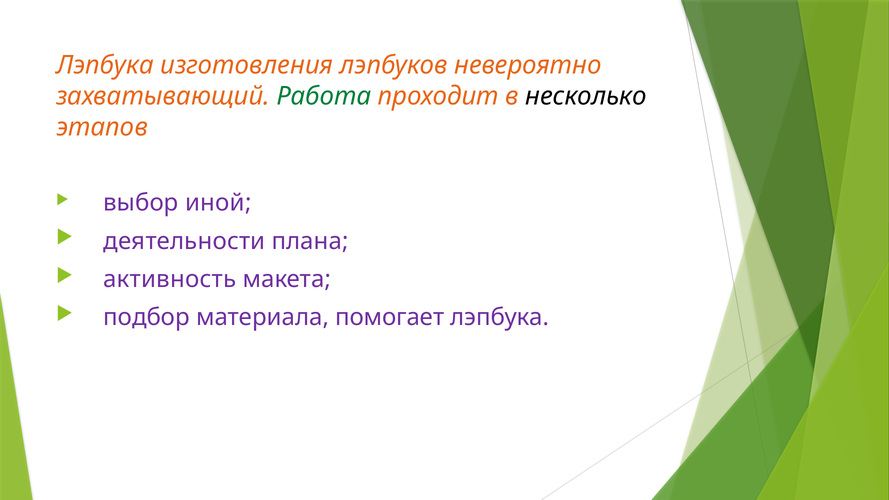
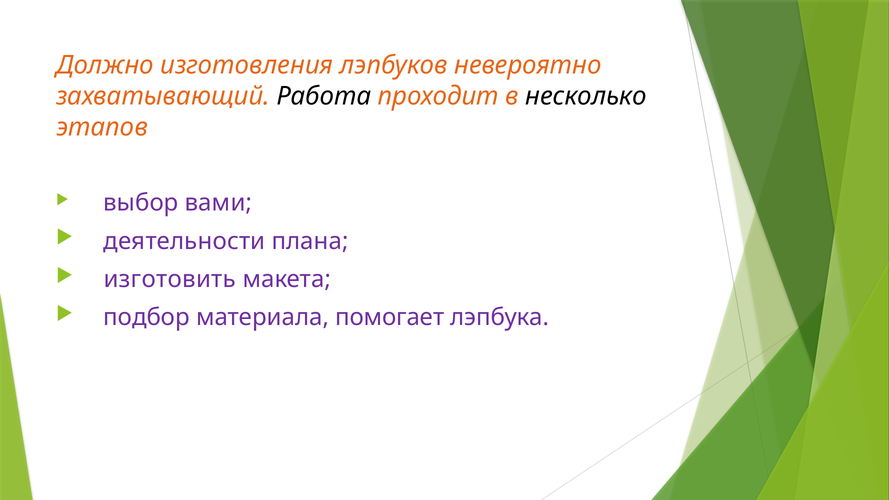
Лэпбука at (105, 65): Лэпбука -> Должно
Работа colour: green -> black
иной: иной -> вами
активность: активность -> изготовить
